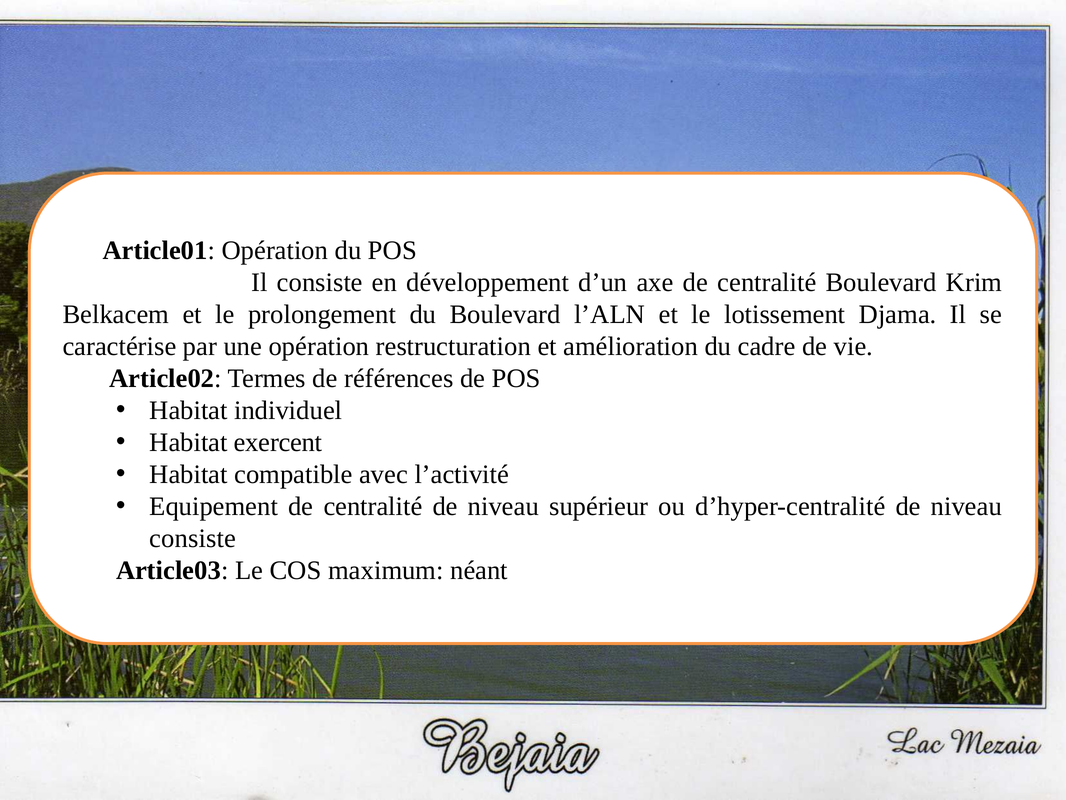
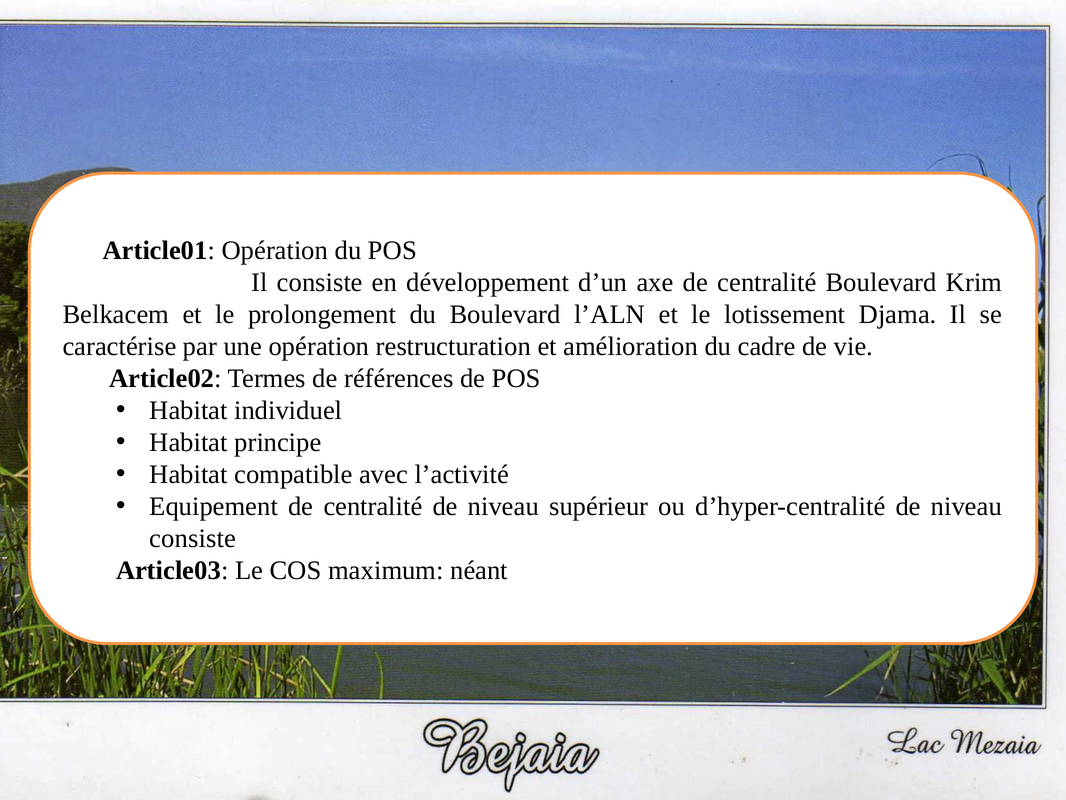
exercent: exercent -> principe
